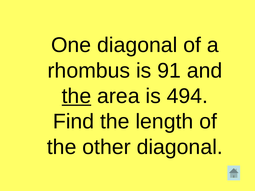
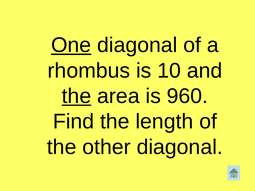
One underline: none -> present
91: 91 -> 10
494: 494 -> 960
